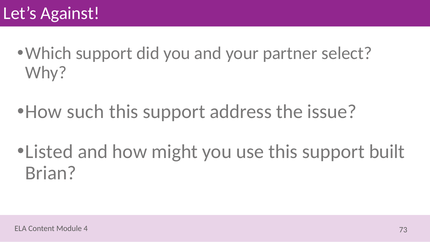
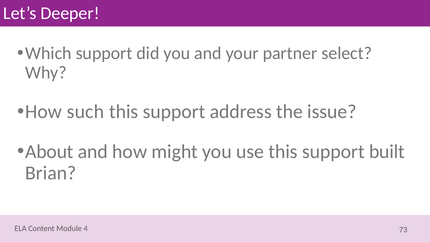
Against: Against -> Deeper
Listed: Listed -> About
